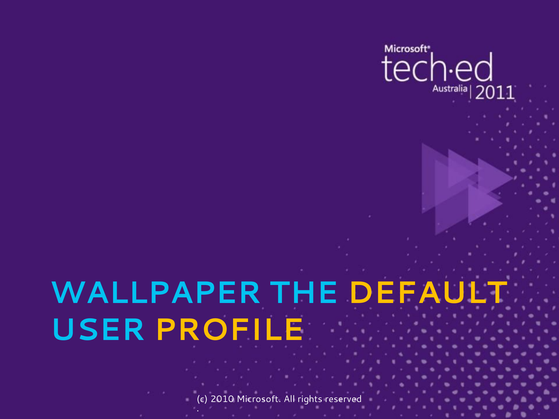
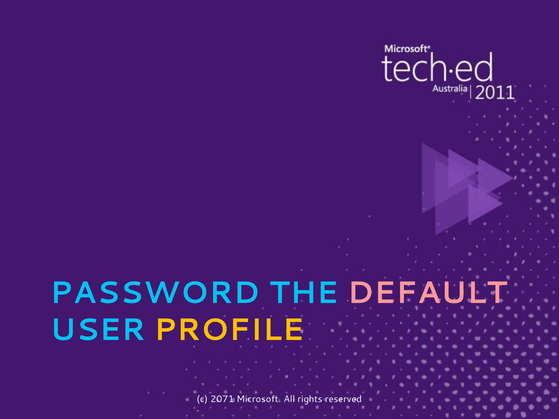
WALLPAPER: WALLPAPER -> PASSWORD
DEFAULT colour: yellow -> pink
2010: 2010 -> 2071
